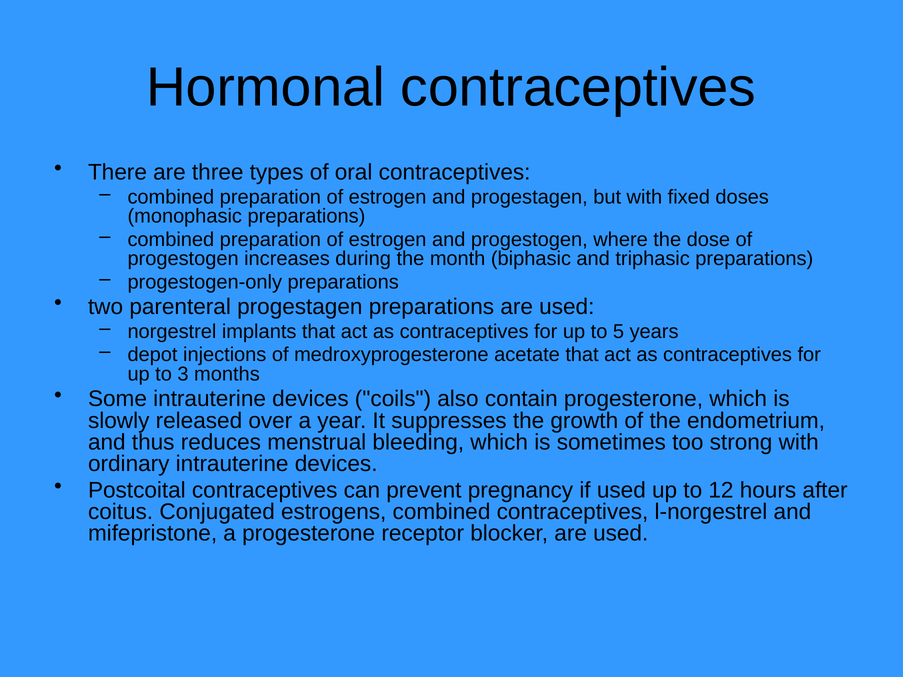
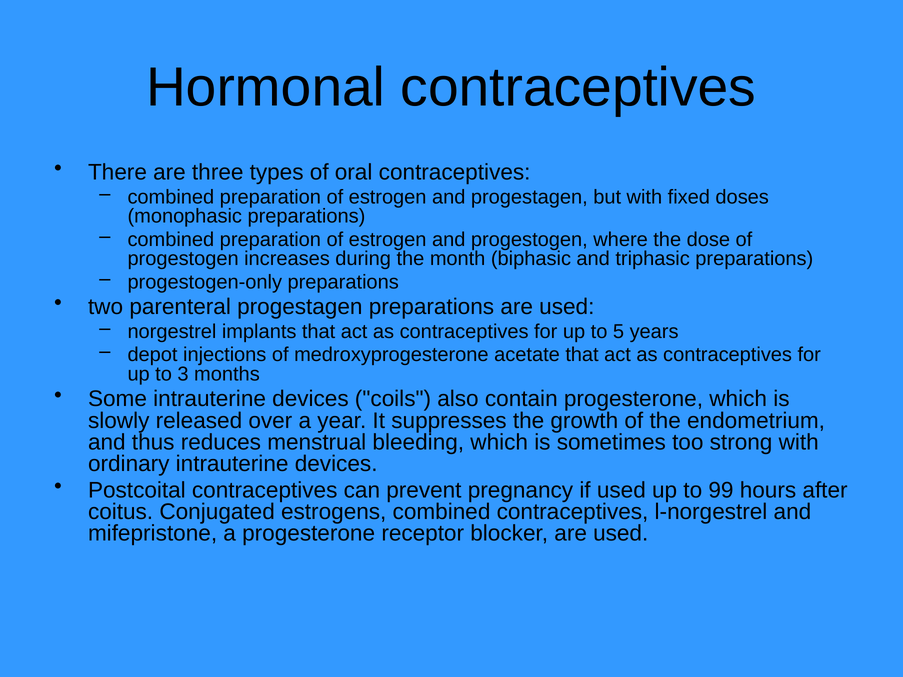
12: 12 -> 99
